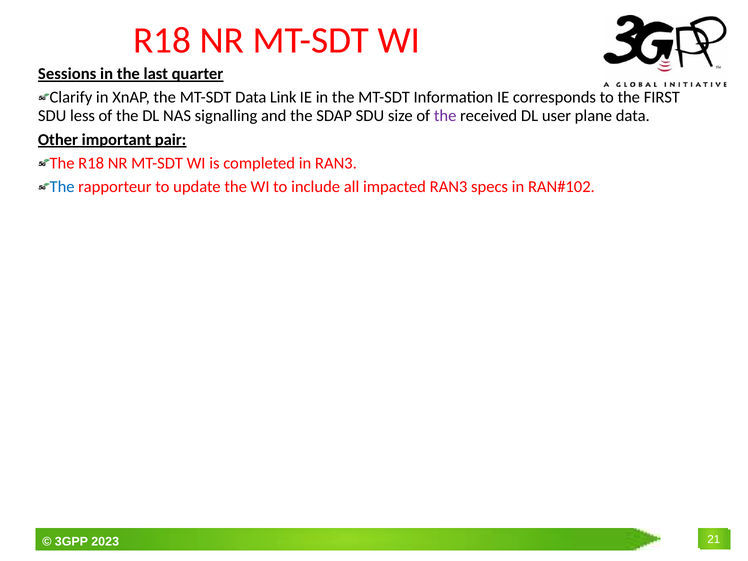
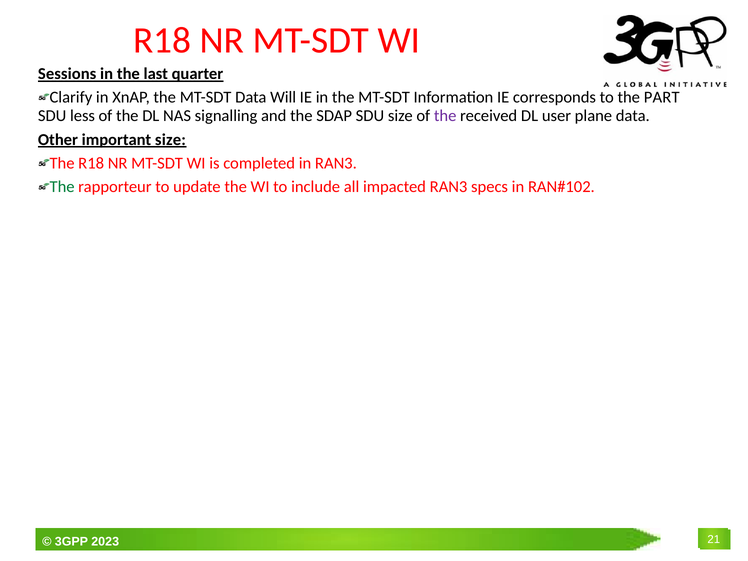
Link: Link -> Will
FIRST: FIRST -> PART
important pair: pair -> size
The at (62, 187) colour: blue -> green
